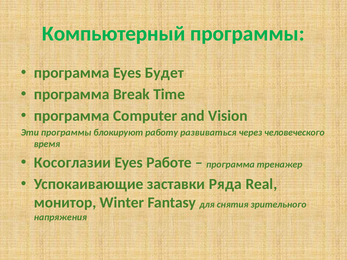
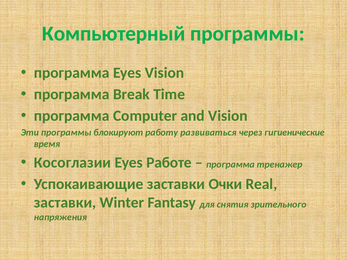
Eyes Будет: Будет -> Vision
человеческого: человеческого -> гигиенические
Ряда: Ряда -> Очки
монитор at (65, 203): монитор -> заставки
